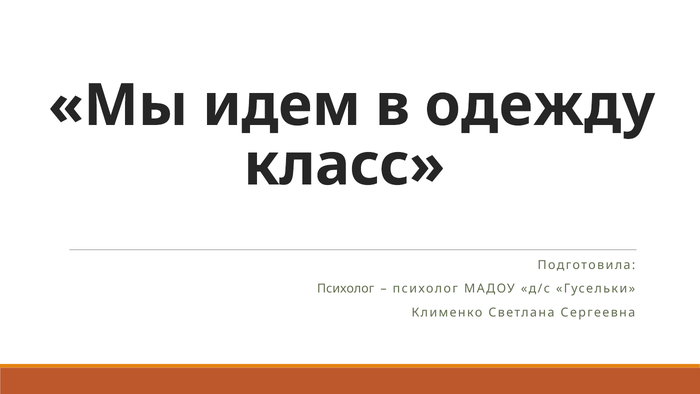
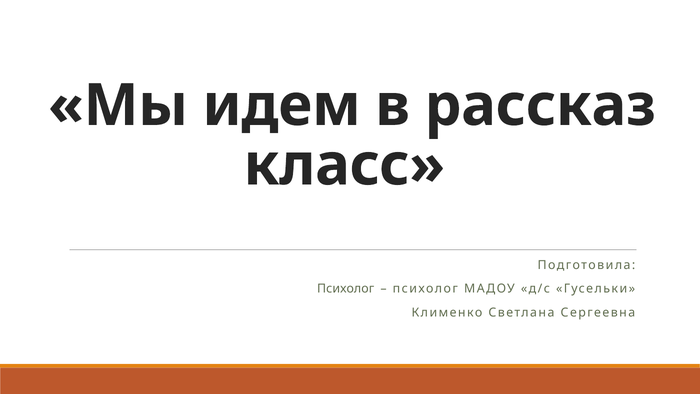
одежду: одежду -> рассказ
